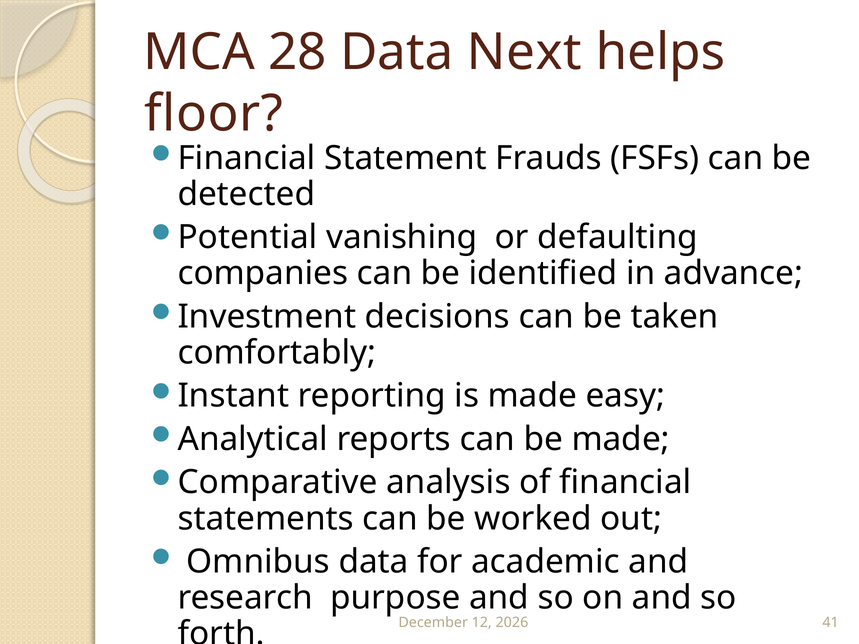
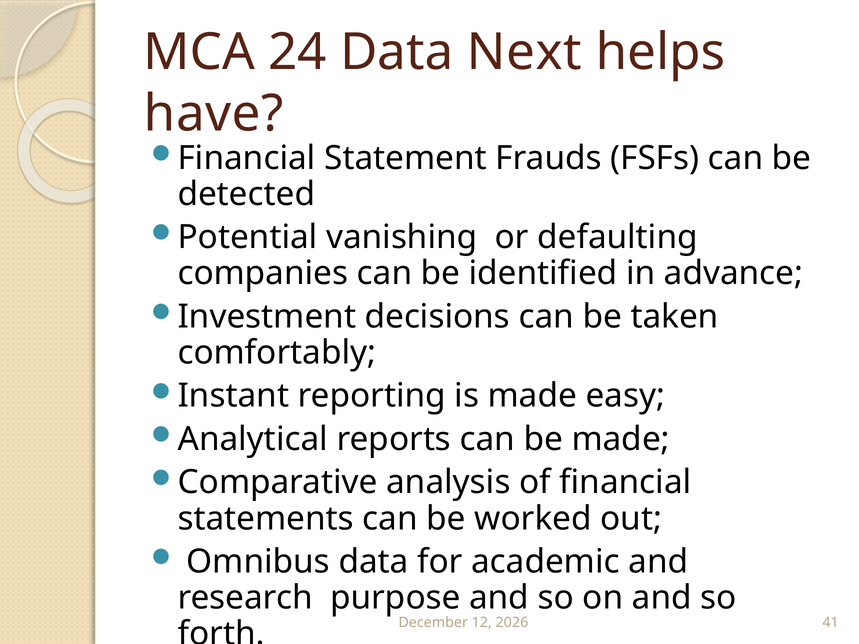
28: 28 -> 24
floor: floor -> have
